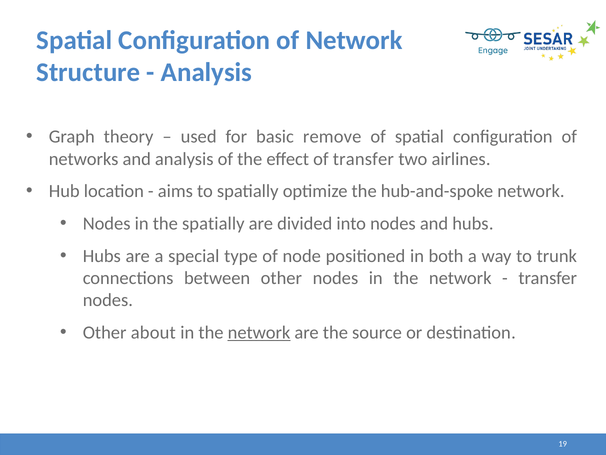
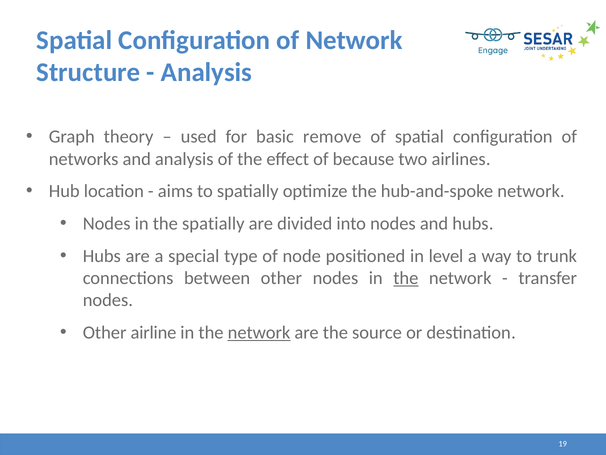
of transfer: transfer -> because
both: both -> level
the at (406, 278) underline: none -> present
about: about -> airline
